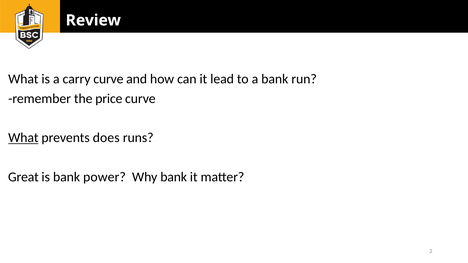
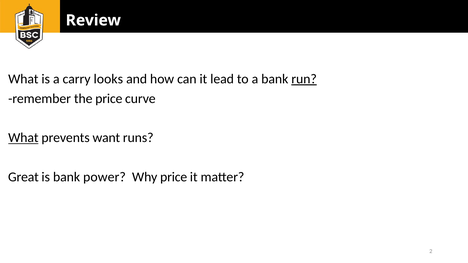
carry curve: curve -> looks
run underline: none -> present
does: does -> want
Why bank: bank -> price
